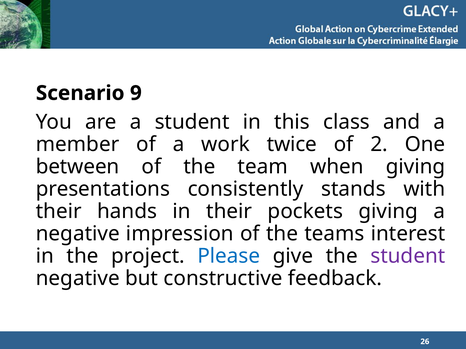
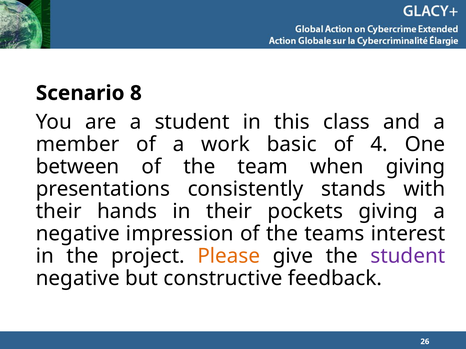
9: 9 -> 8
twice: twice -> basic
2: 2 -> 4
Please colour: blue -> orange
